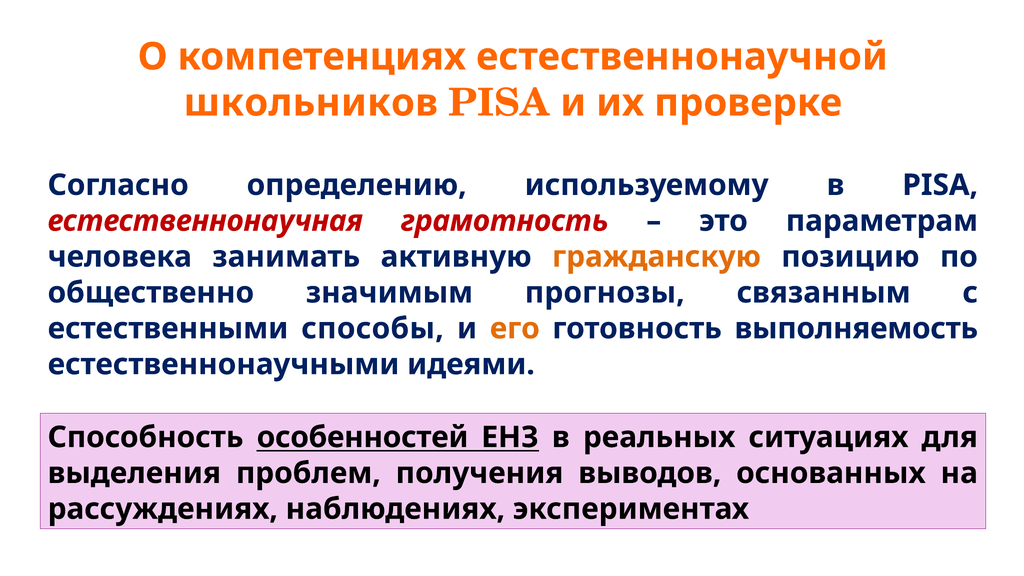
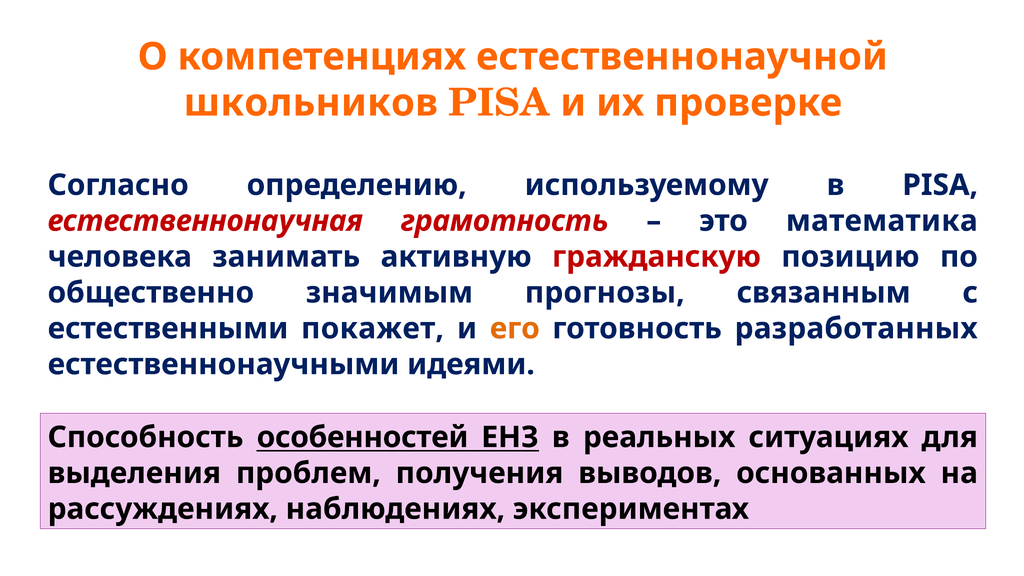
параметрам: параметрам -> математика
гражданскую colour: orange -> red
способы: способы -> покажет
выполняемость: выполняемость -> разработанных
